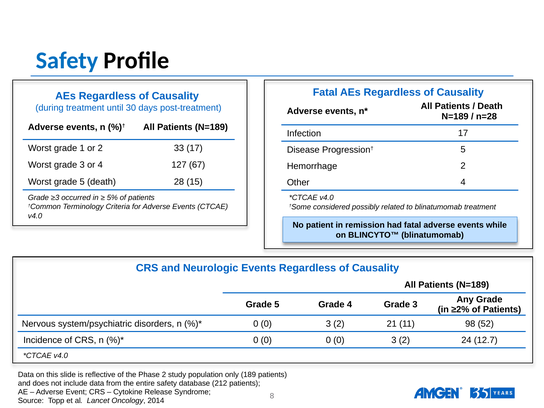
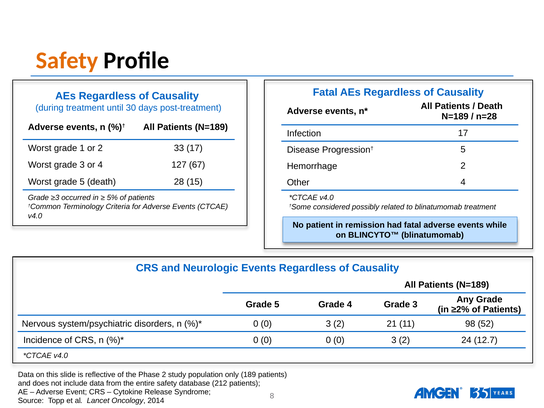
Safety at (67, 60) colour: blue -> orange
